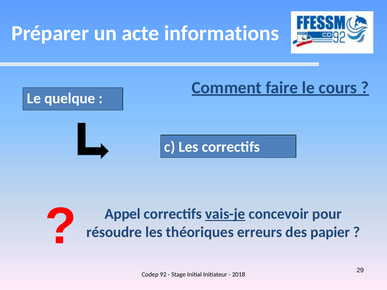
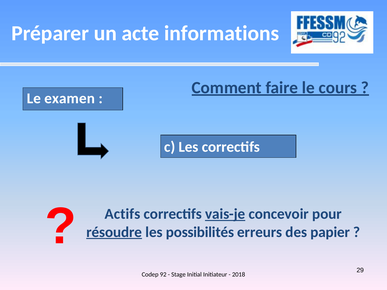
quelque: quelque -> examen
Appel: Appel -> Actifs
résoudre underline: none -> present
théoriques: théoriques -> possibilités
